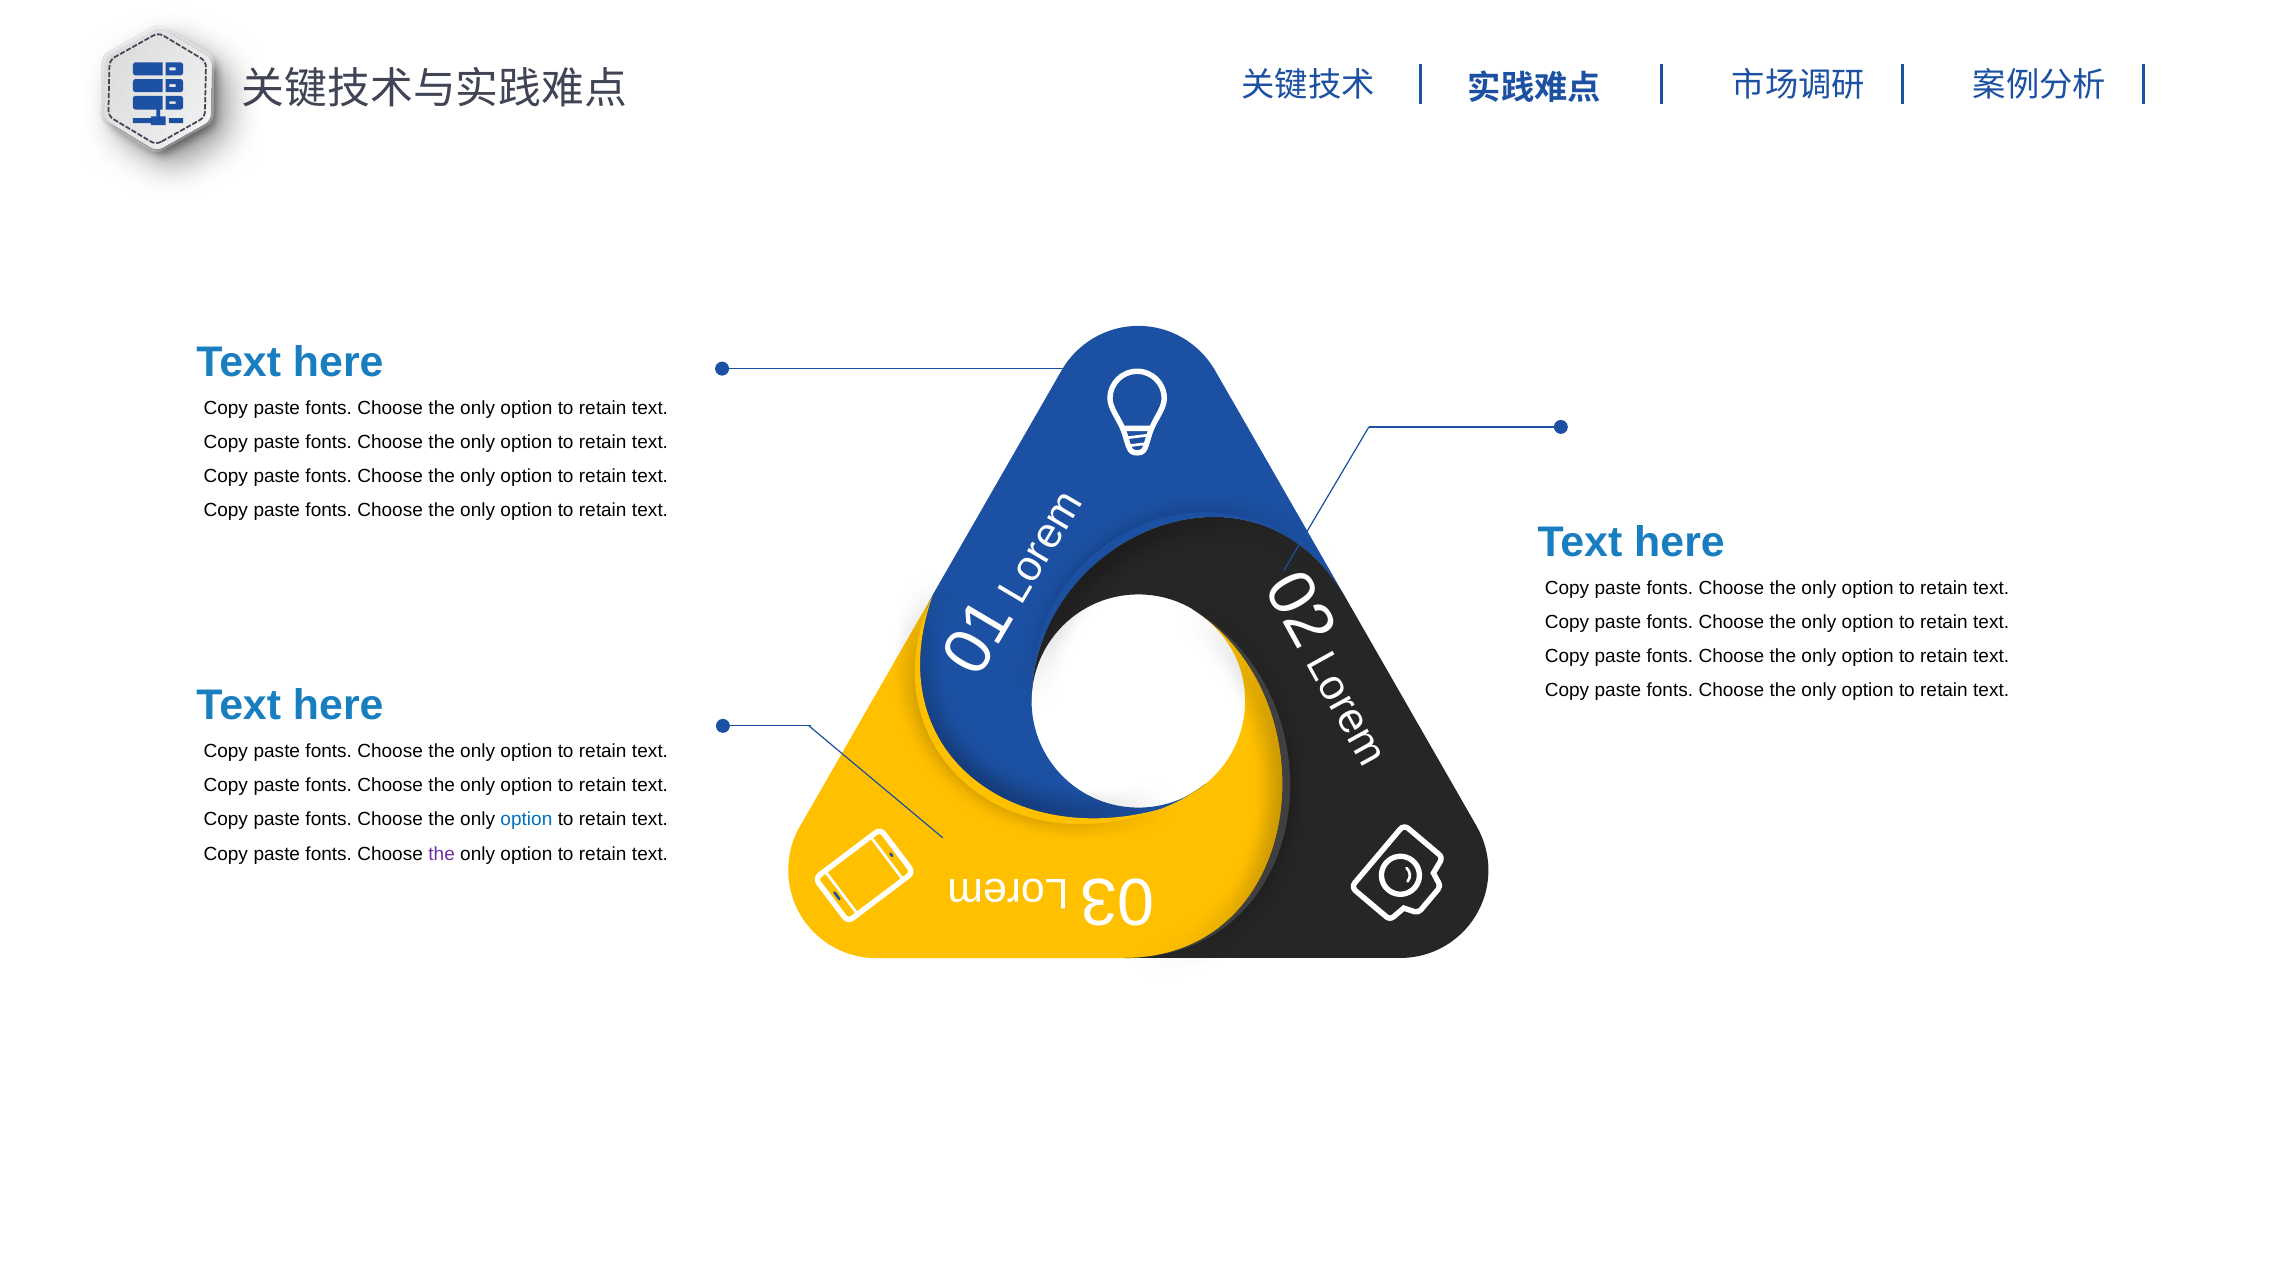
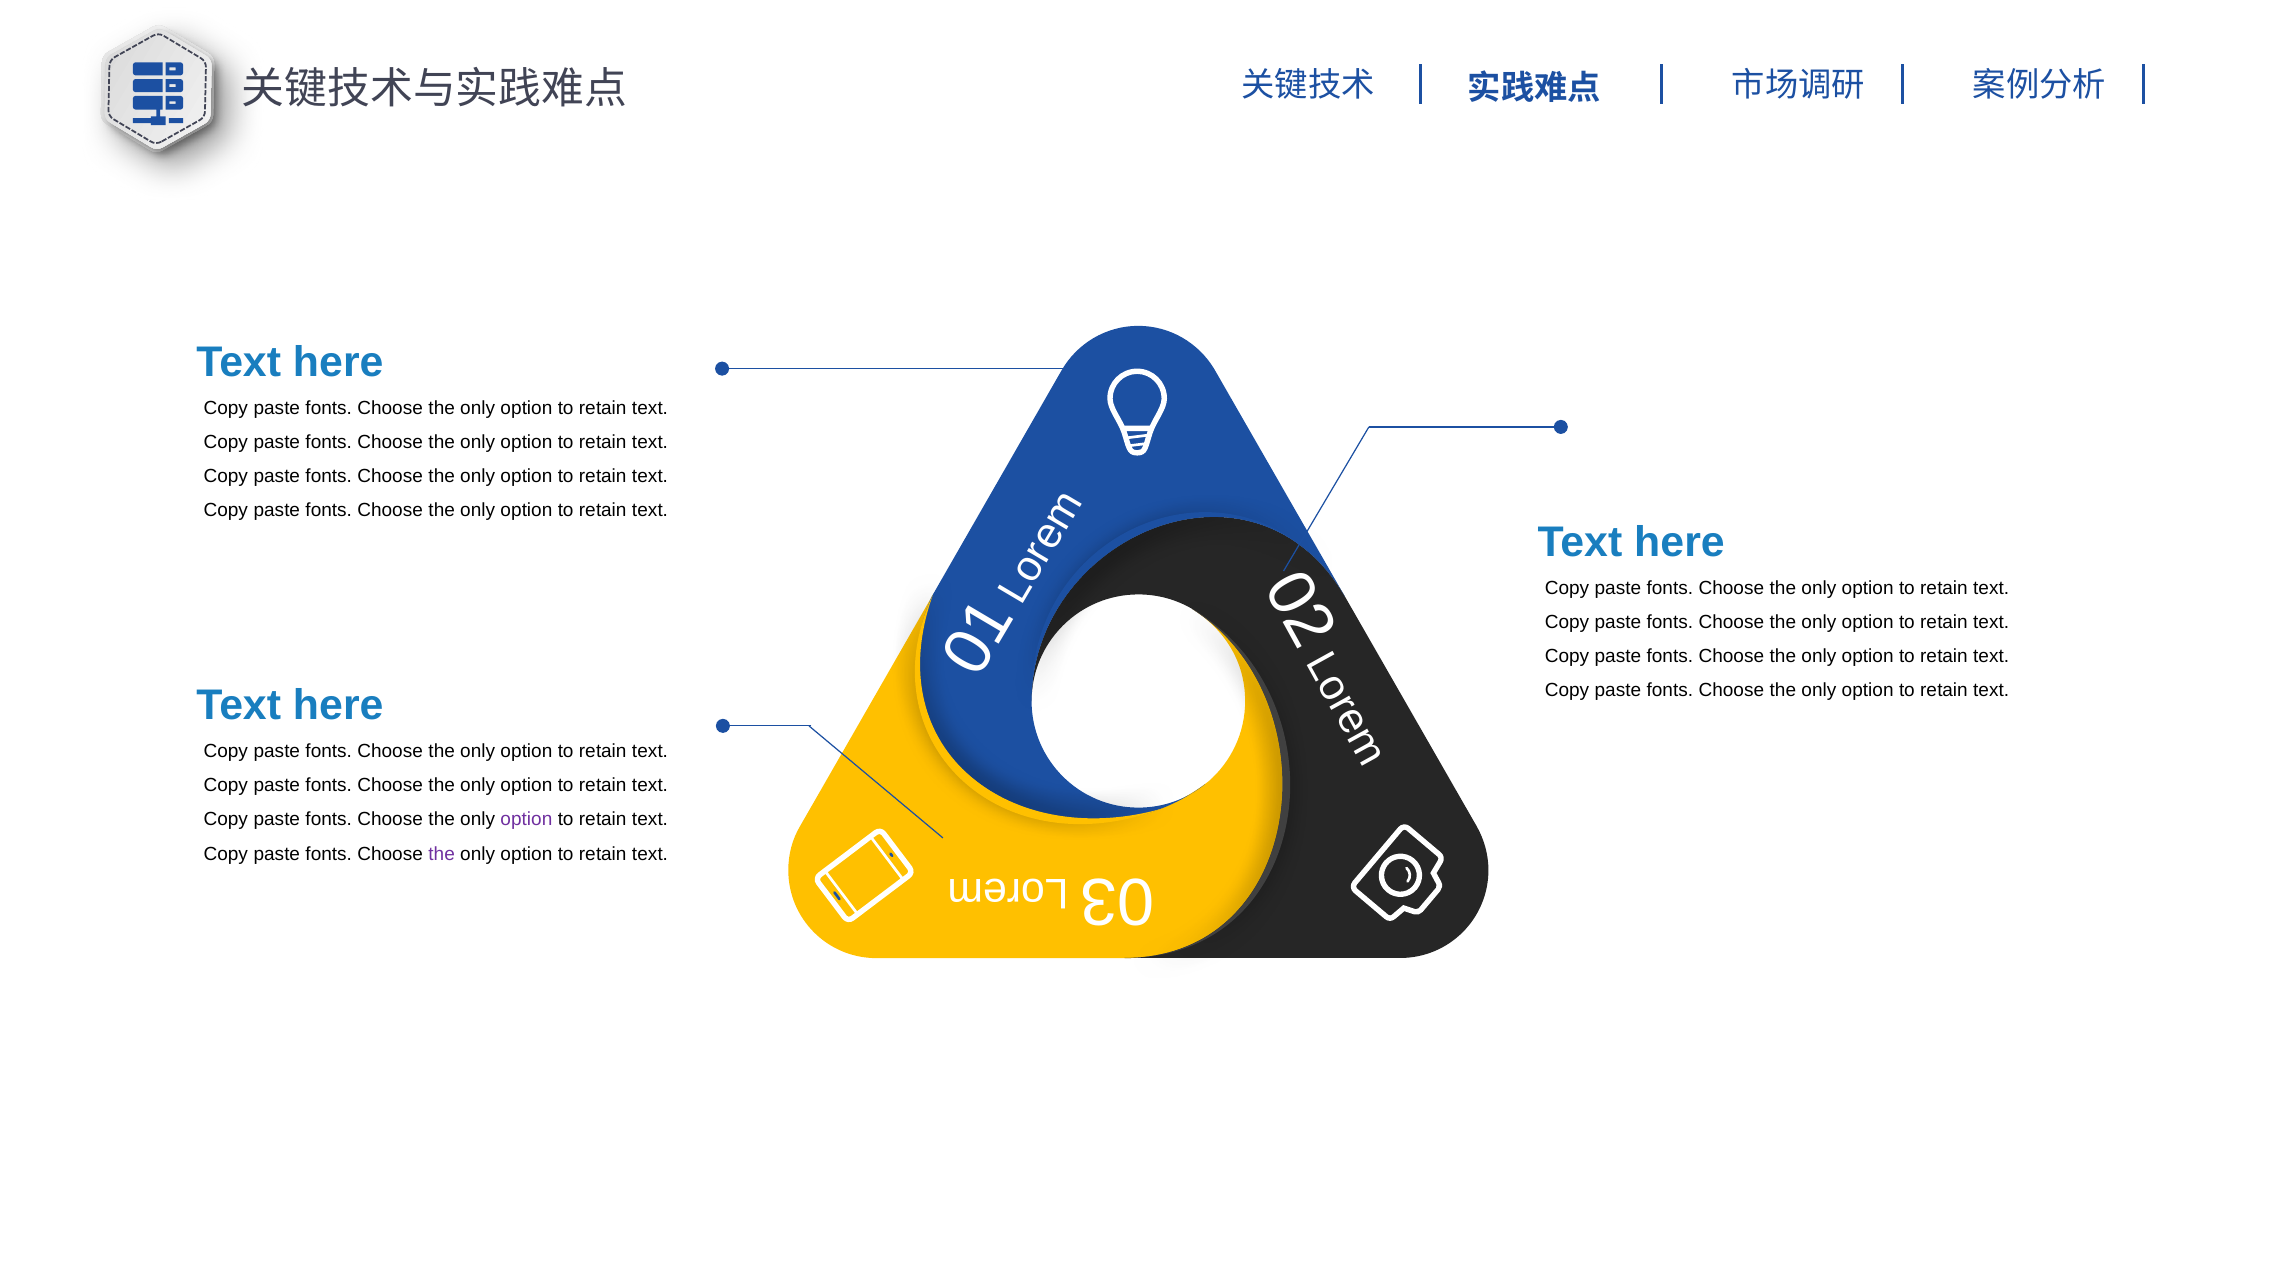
option at (526, 820) colour: blue -> purple
